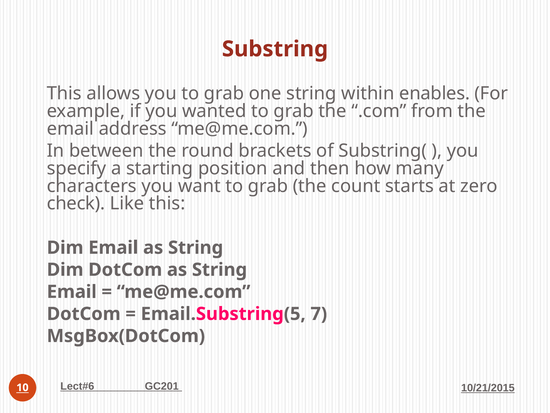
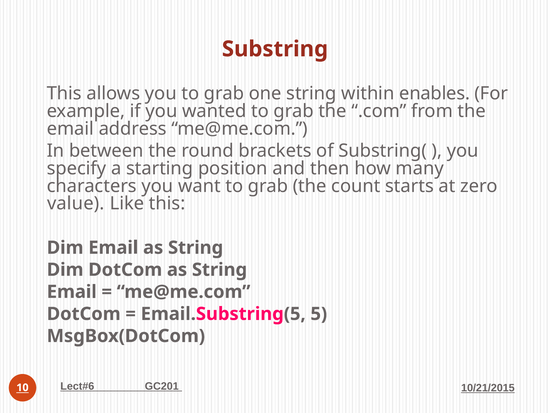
check: check -> value
7: 7 -> 5
